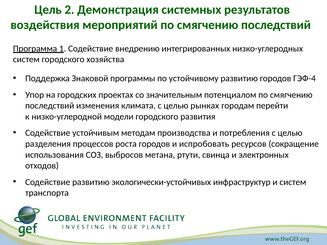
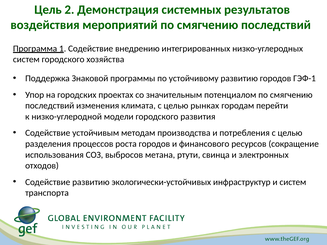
ГЭФ-4: ГЭФ-4 -> ГЭФ-1
испробовать: испробовать -> финансового
